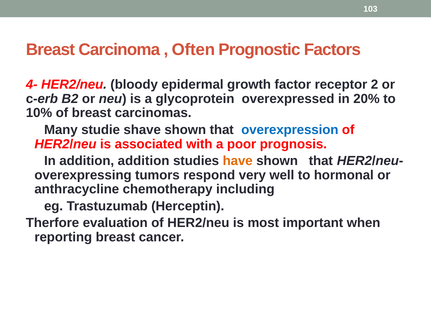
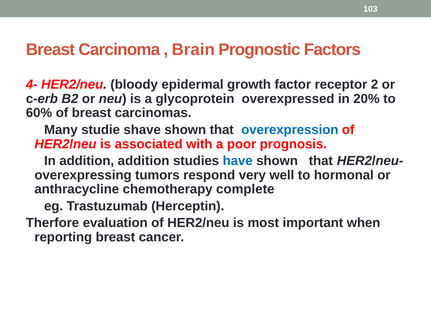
Often: Often -> Brain
10%: 10% -> 60%
have colour: orange -> blue
including: including -> complete
